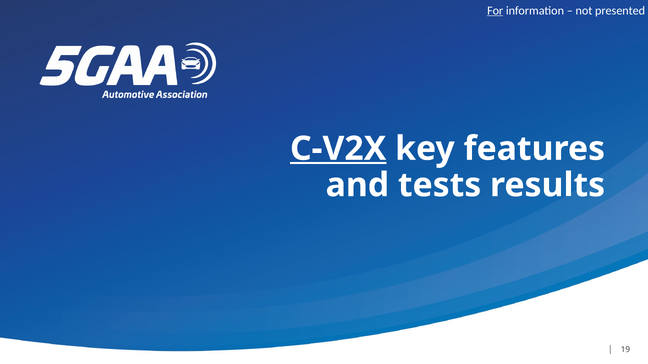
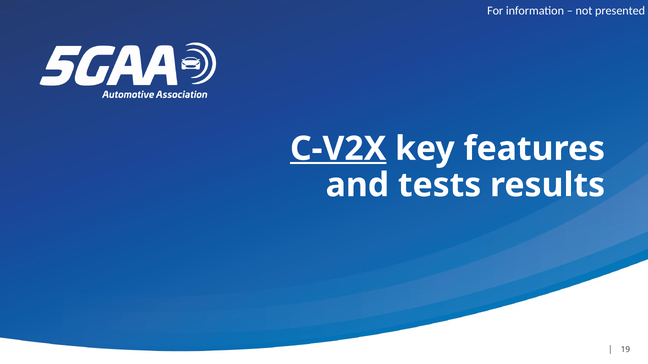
For underline: present -> none
